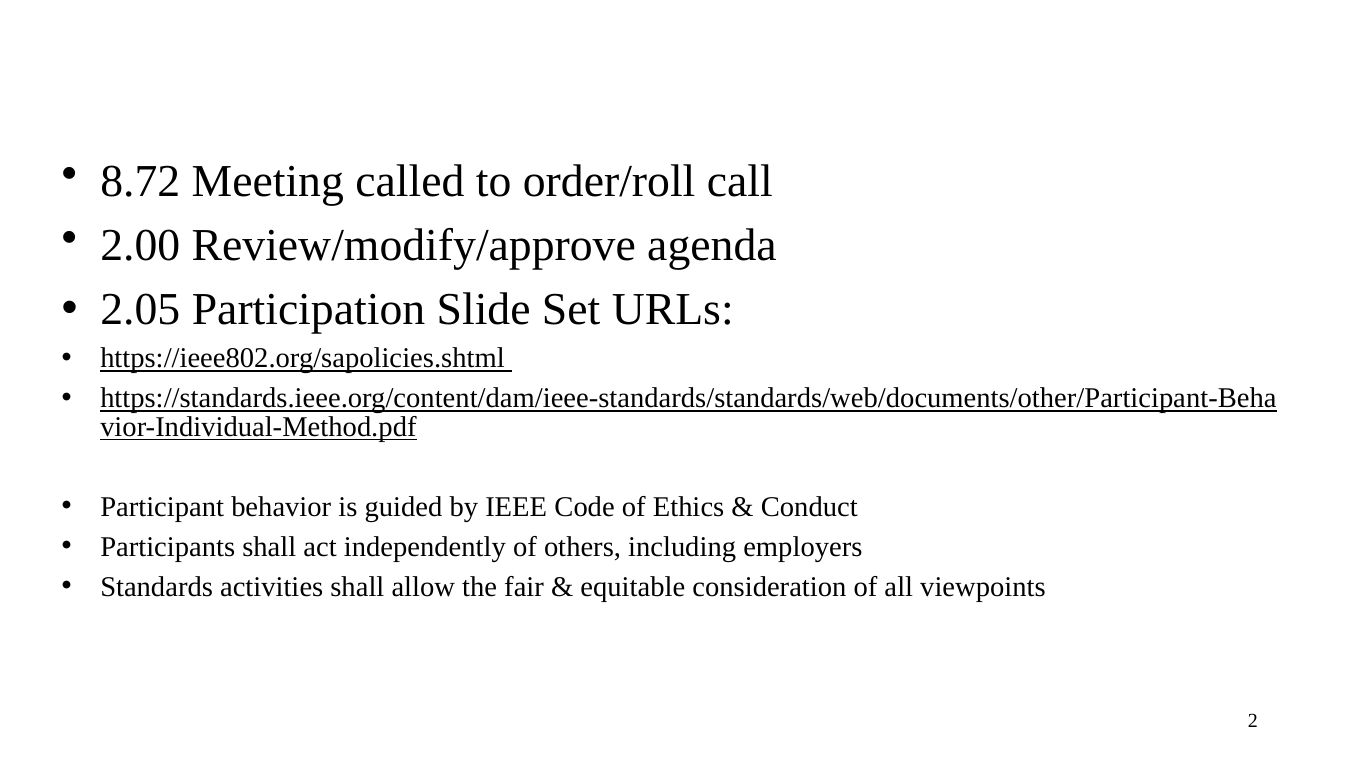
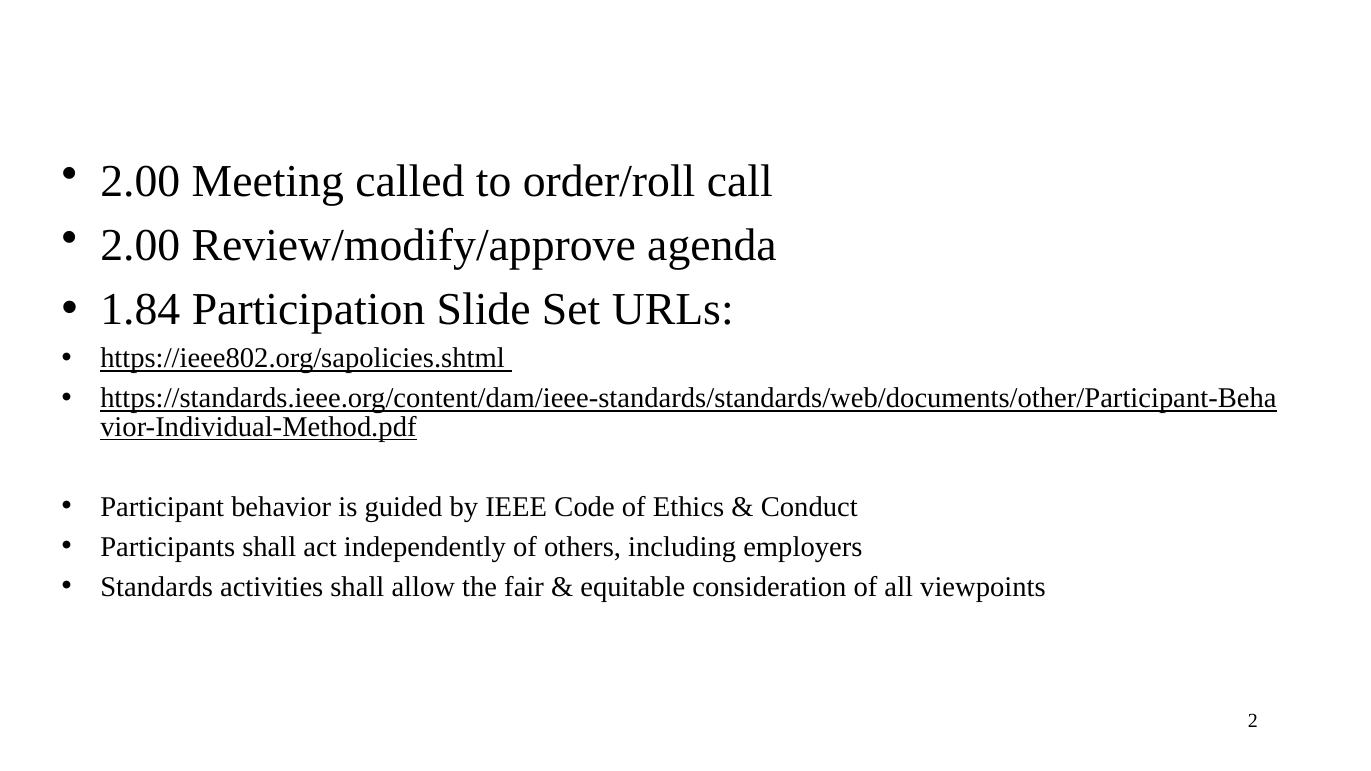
8.72 at (140, 181): 8.72 -> 2.00
2.05: 2.05 -> 1.84
